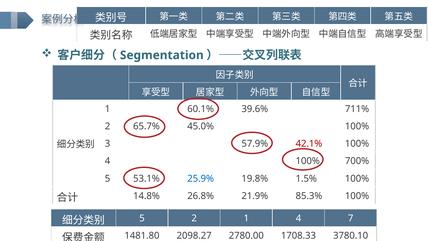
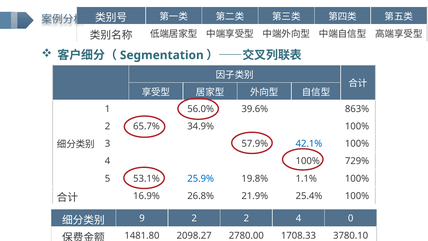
60.1%: 60.1% -> 56.0%
711%: 711% -> 863%
45.0%: 45.0% -> 34.9%
42.1% colour: red -> blue
700%: 700% -> 729%
1.5%: 1.5% -> 1.1%
14.8%: 14.8% -> 16.9%
85.3%: 85.3% -> 25.4%
5 at (142, 218): 5 -> 9
2 1: 1 -> 2
7: 7 -> 0
